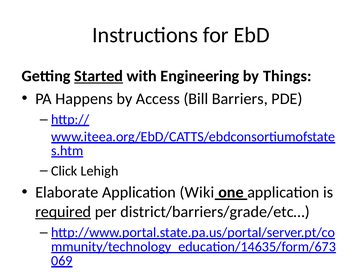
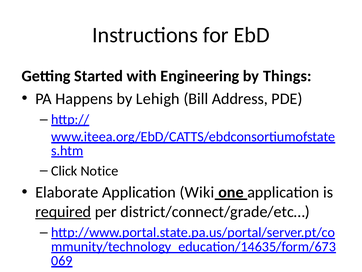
Started underline: present -> none
Access: Access -> Lehigh
Barriers: Barriers -> Address
Lehigh: Lehigh -> Notice
district/barriers/grade/etc…: district/barriers/grade/etc… -> district/connect/grade/etc…
